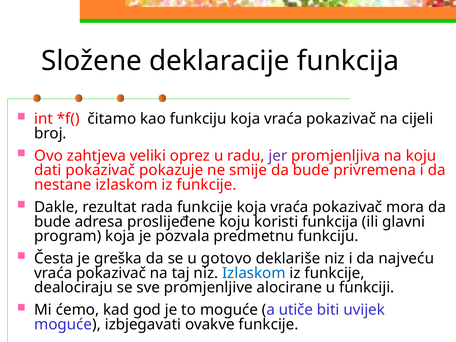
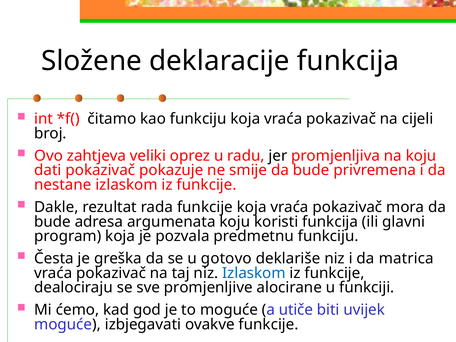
jer colour: purple -> black
proslijeđene: proslijeđene -> argumenata
najveću: najveću -> matrica
